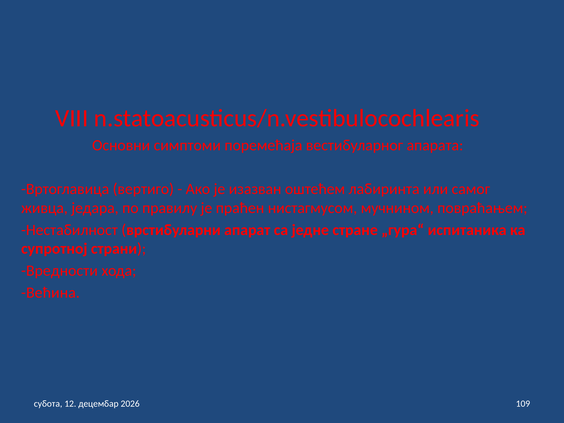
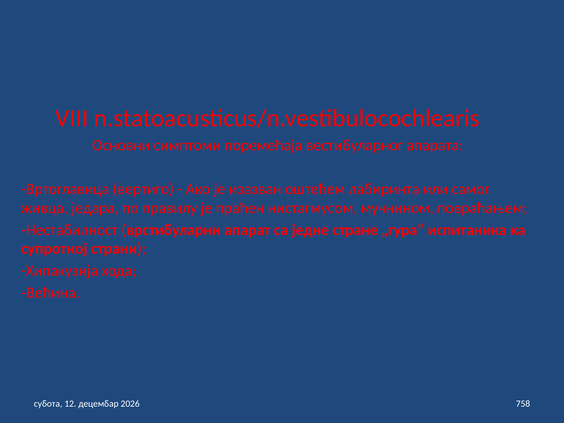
Вредности: Вредности -> Хипакузија
109: 109 -> 758
